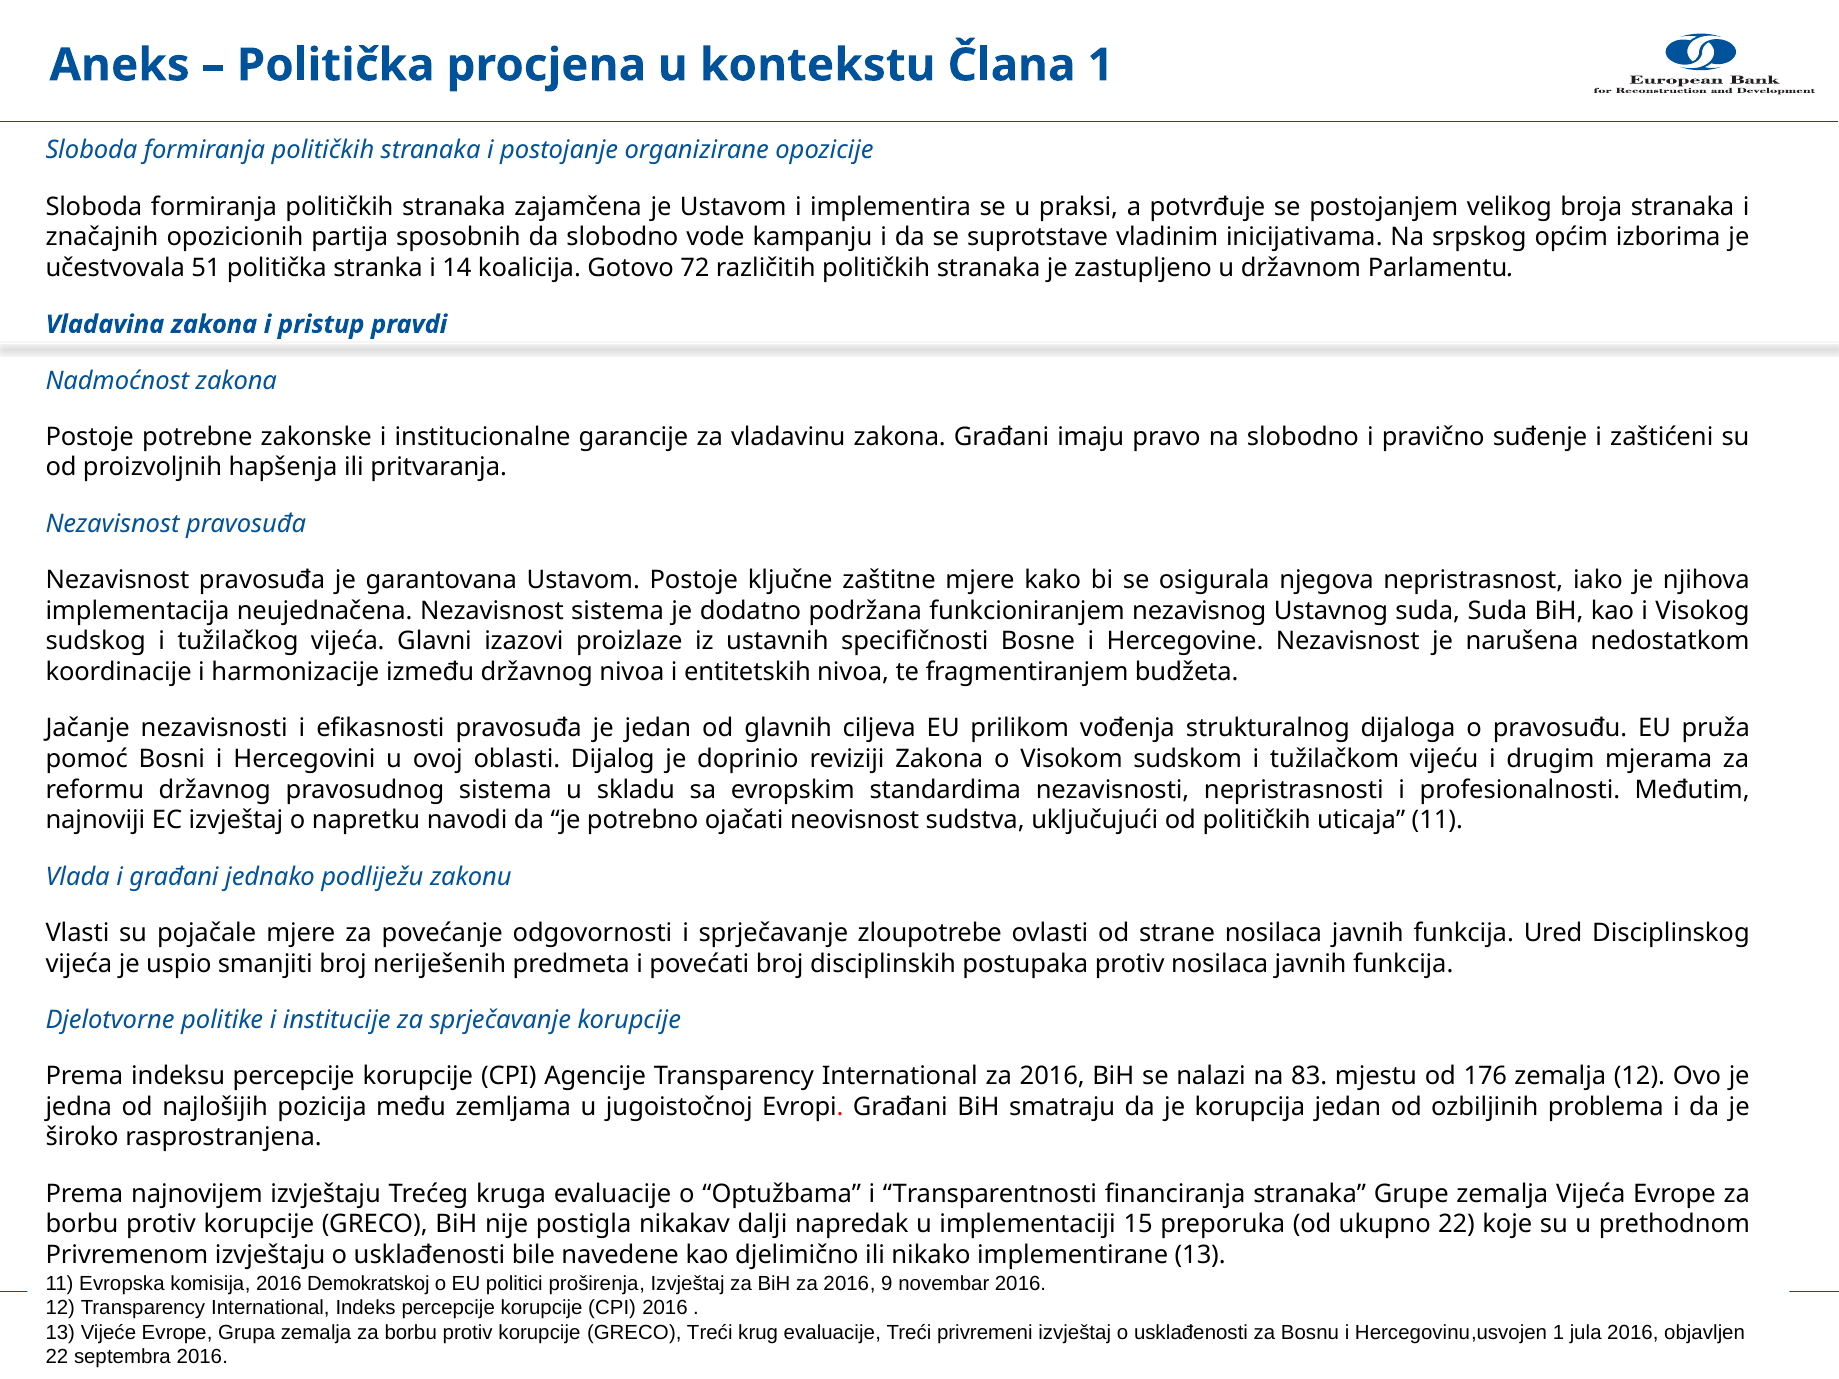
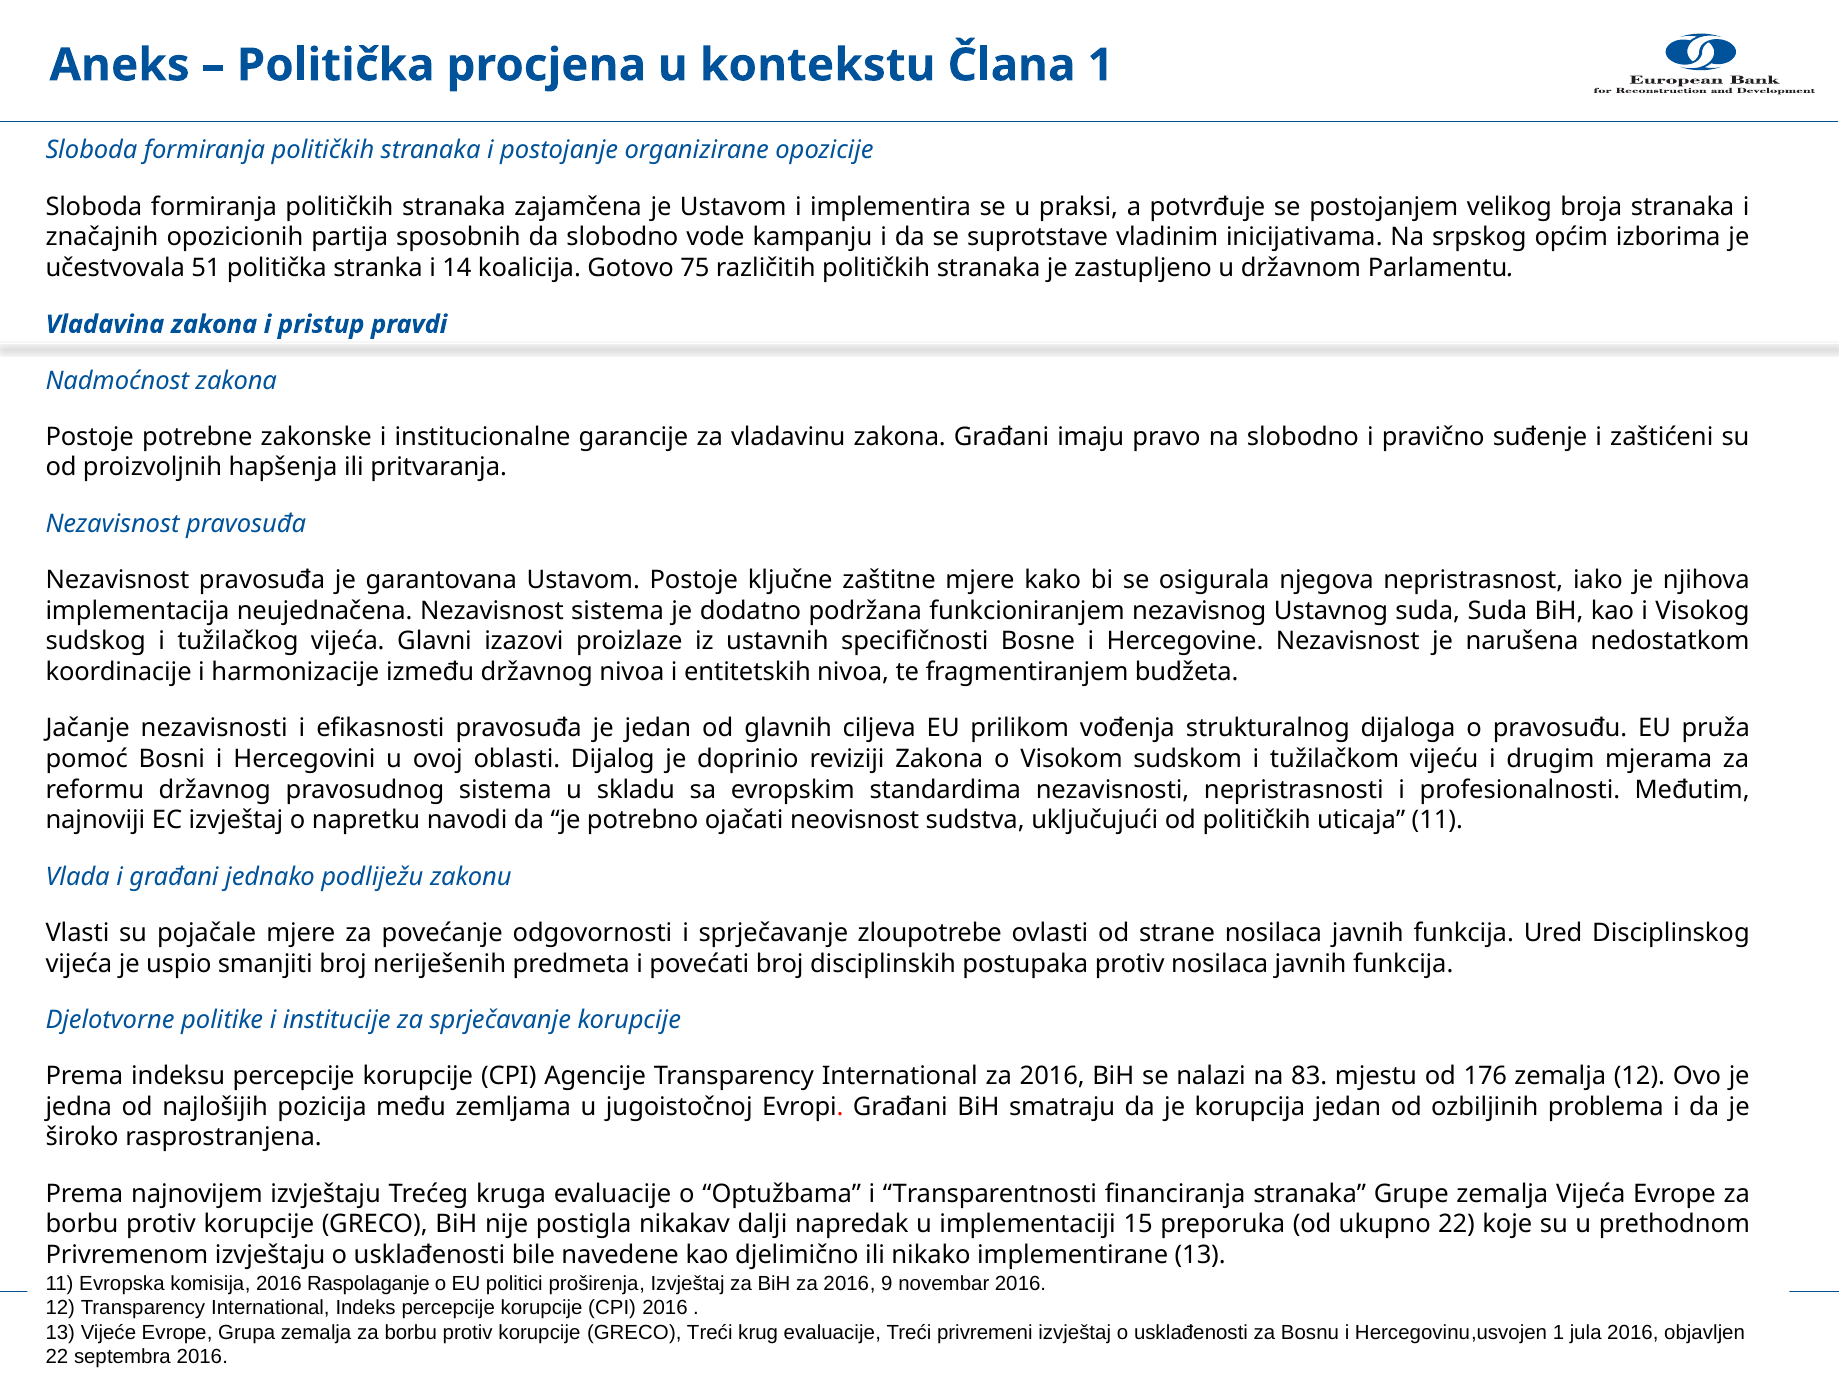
72: 72 -> 75
Demokratskoj: Demokratskoj -> Raspolaganje
